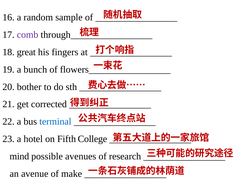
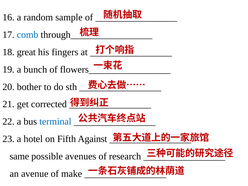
comb colour: purple -> blue
College: College -> Against
mind: mind -> same
